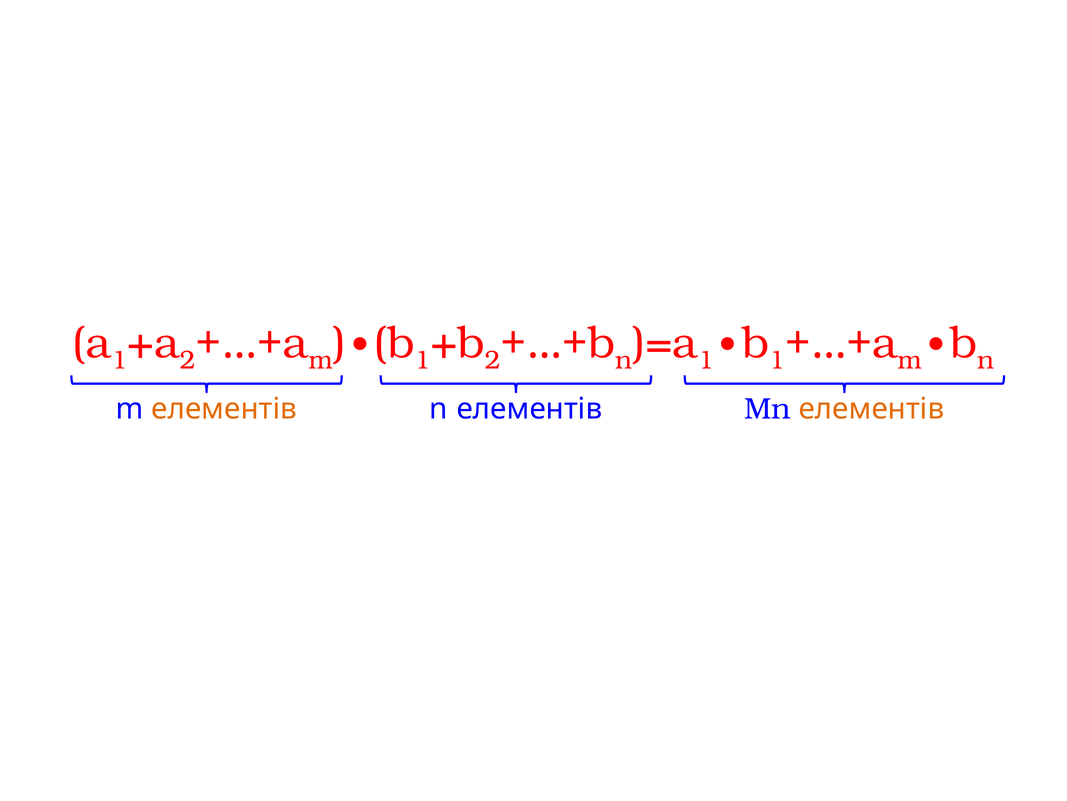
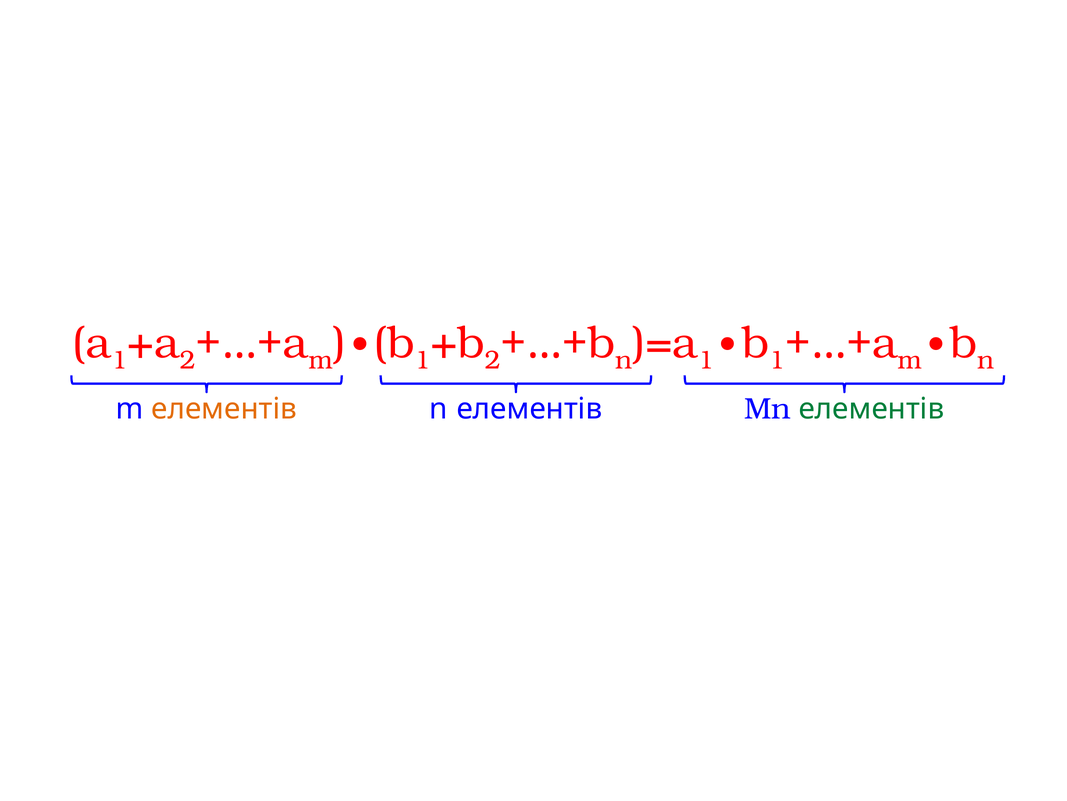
елементів at (871, 409) colour: orange -> green
